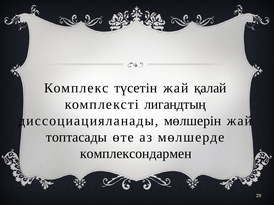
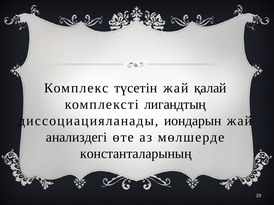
мөлшерін: мөлшерін -> иондарын
топтасады: топтасады -> анализдегі
комплексондармен: комплексондармен -> константаларының
